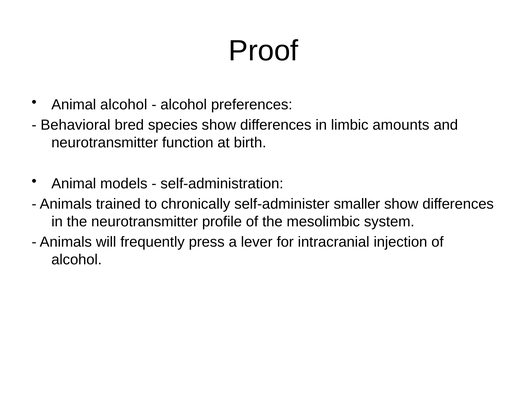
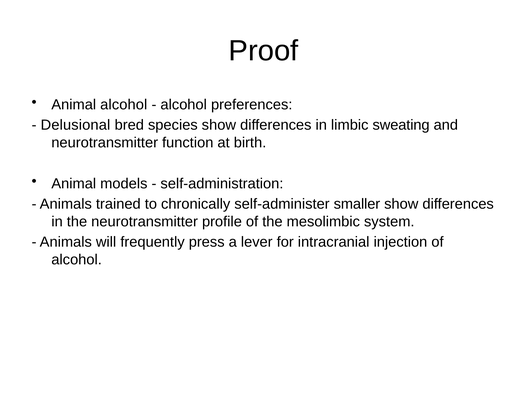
Behavioral: Behavioral -> Delusional
amounts: amounts -> sweating
